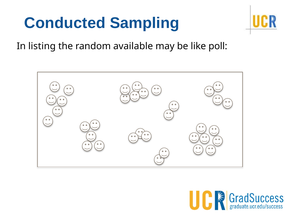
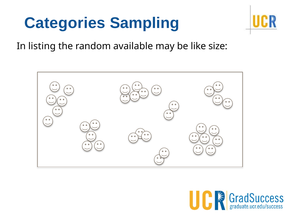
Conducted: Conducted -> Categories
poll: poll -> size
